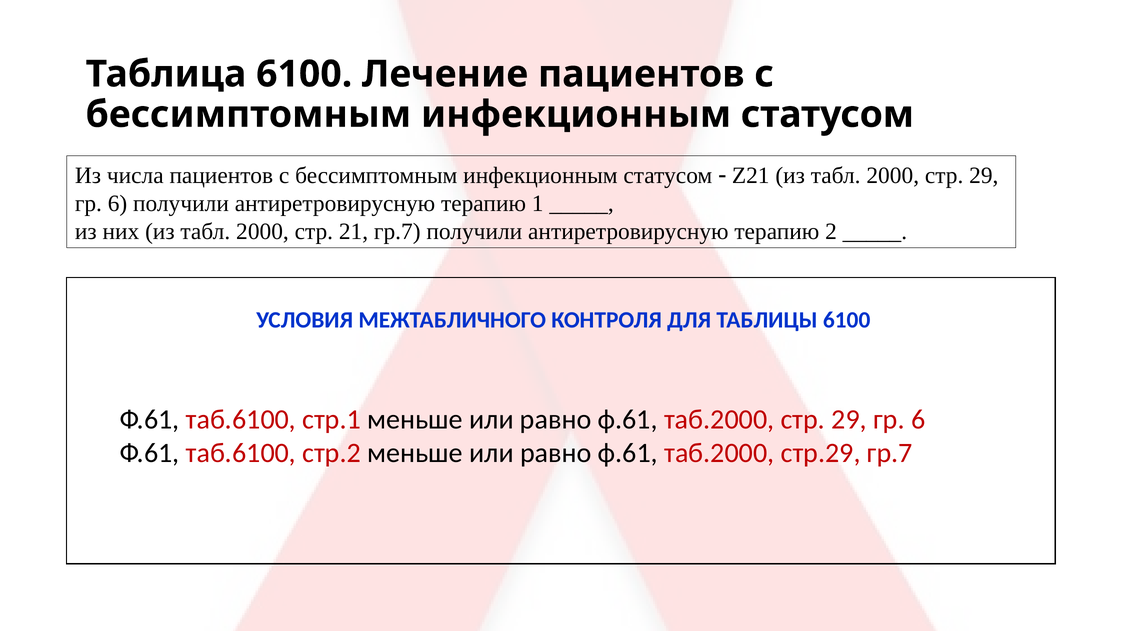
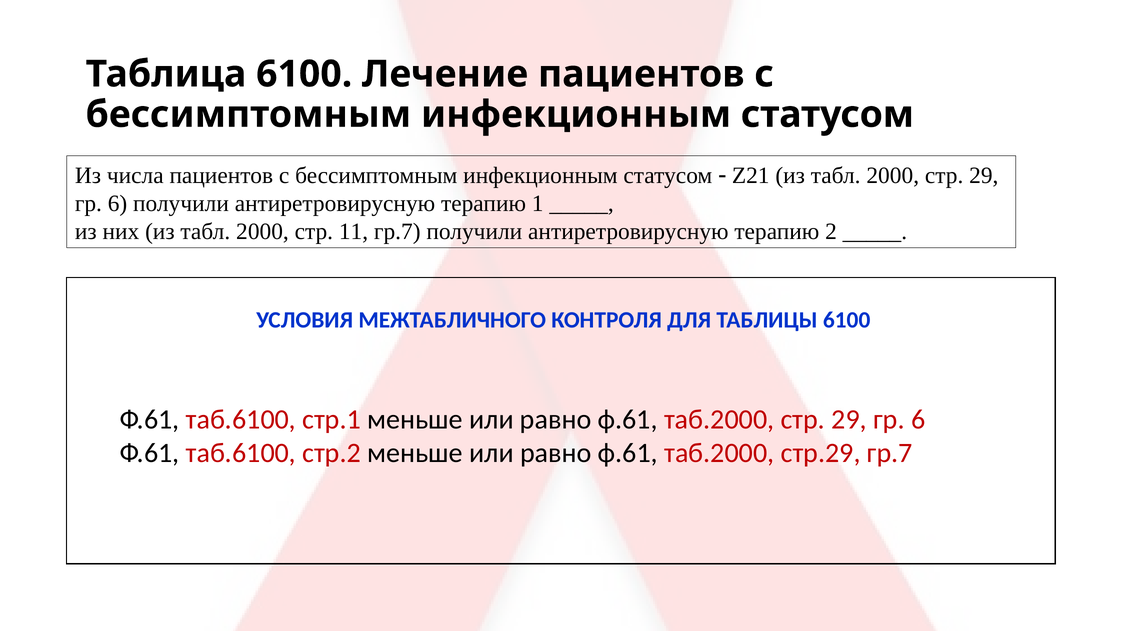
21: 21 -> 11
